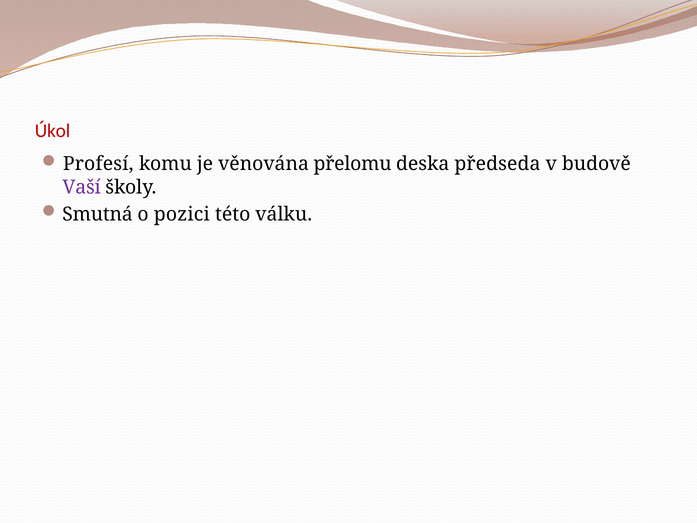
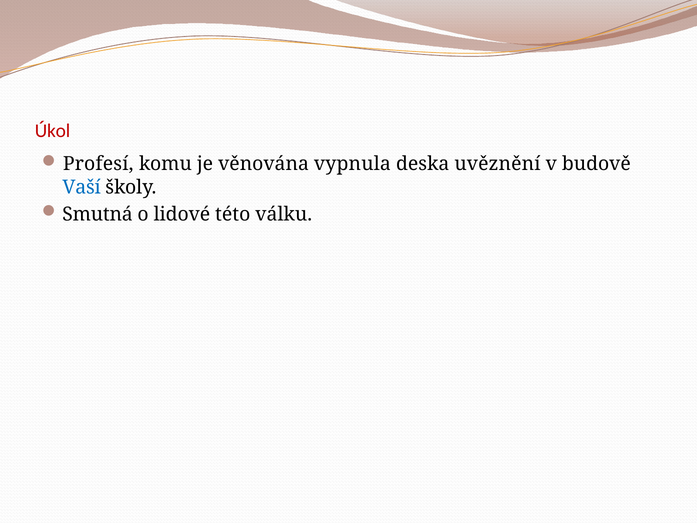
přelomu: přelomu -> vypnula
předseda: předseda -> uvěznění
Vaší colour: purple -> blue
pozici: pozici -> lidové
